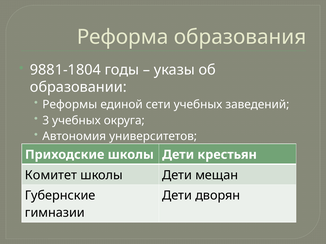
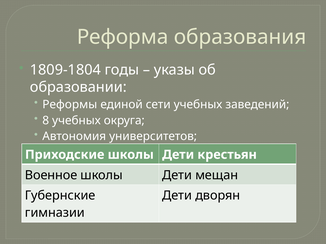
9881-1804: 9881-1804 -> 1809-1804
3: 3 -> 8
Комитет: Комитет -> Военное
